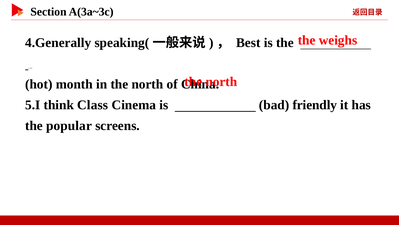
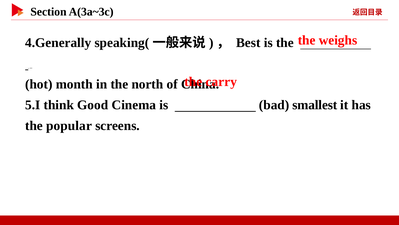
north at (221, 82): north -> carry
Class: Class -> Good
friendly: friendly -> smallest
